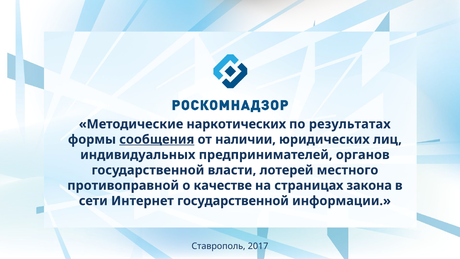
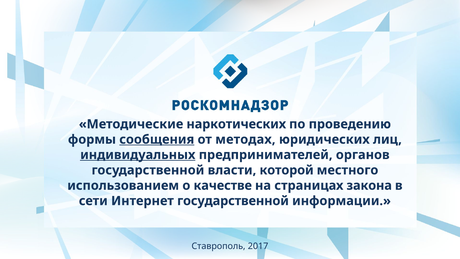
результатах: результатах -> проведению
наличии: наличии -> методах
индивидуальных underline: none -> present
лотерей: лотерей -> которой
противоправной: противоправной -> использованием
